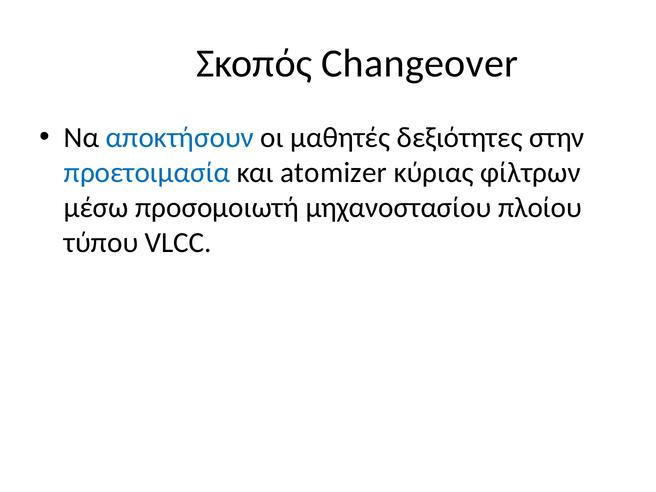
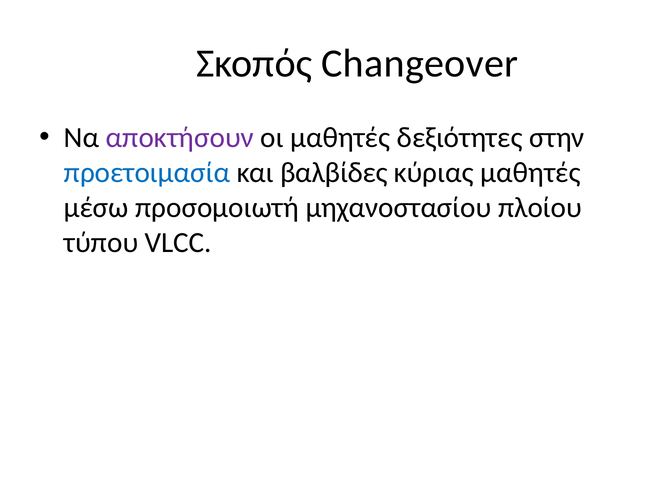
αποκτήσουν colour: blue -> purple
atomizer: atomizer -> βαλβίδες
κύριας φίλτρων: φίλτρων -> μαθητές
